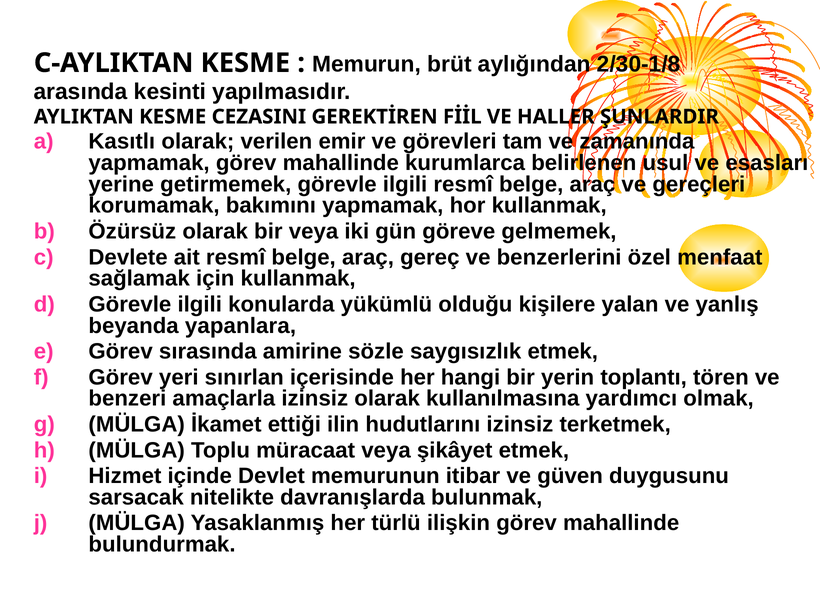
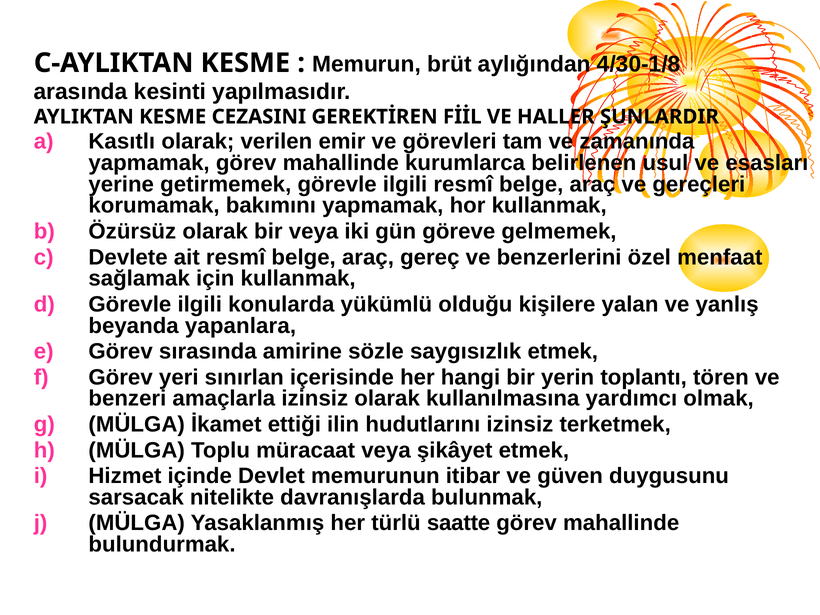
2/30-1/8: 2/30-1/8 -> 4/30-1/8
ilişkin: ilişkin -> saatte
